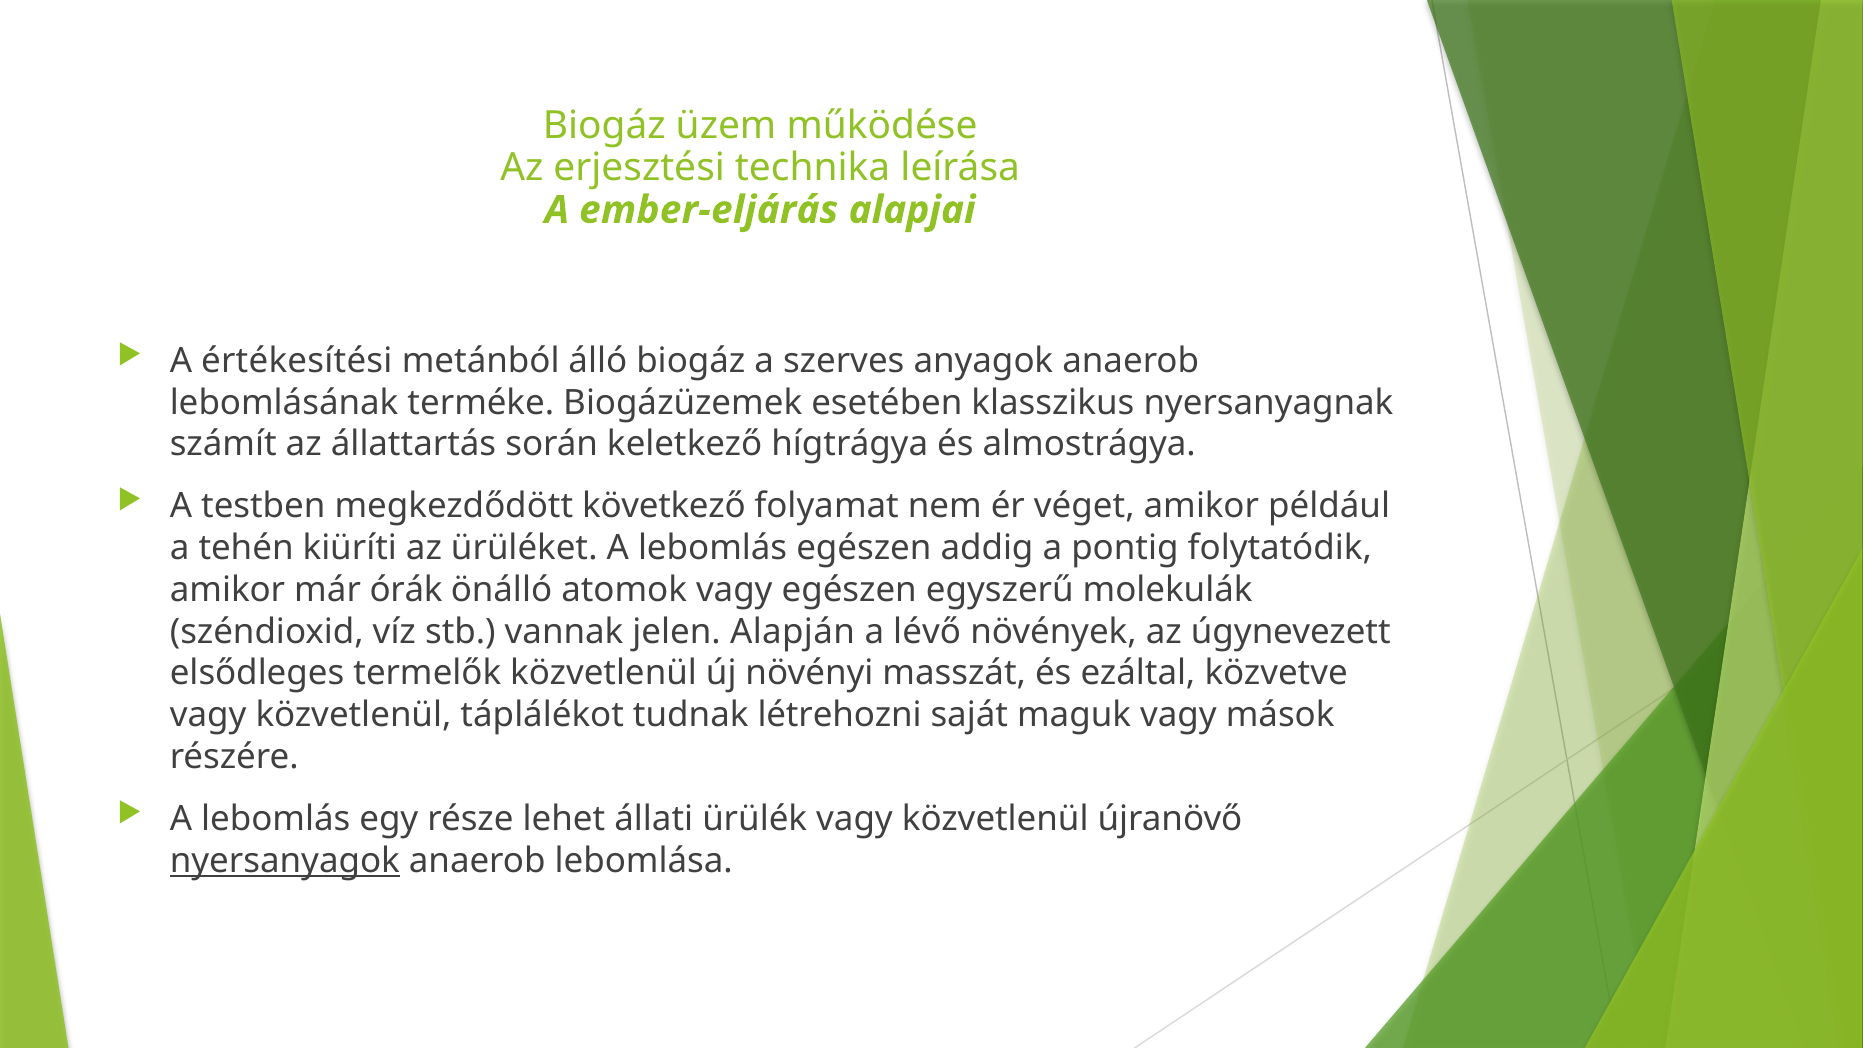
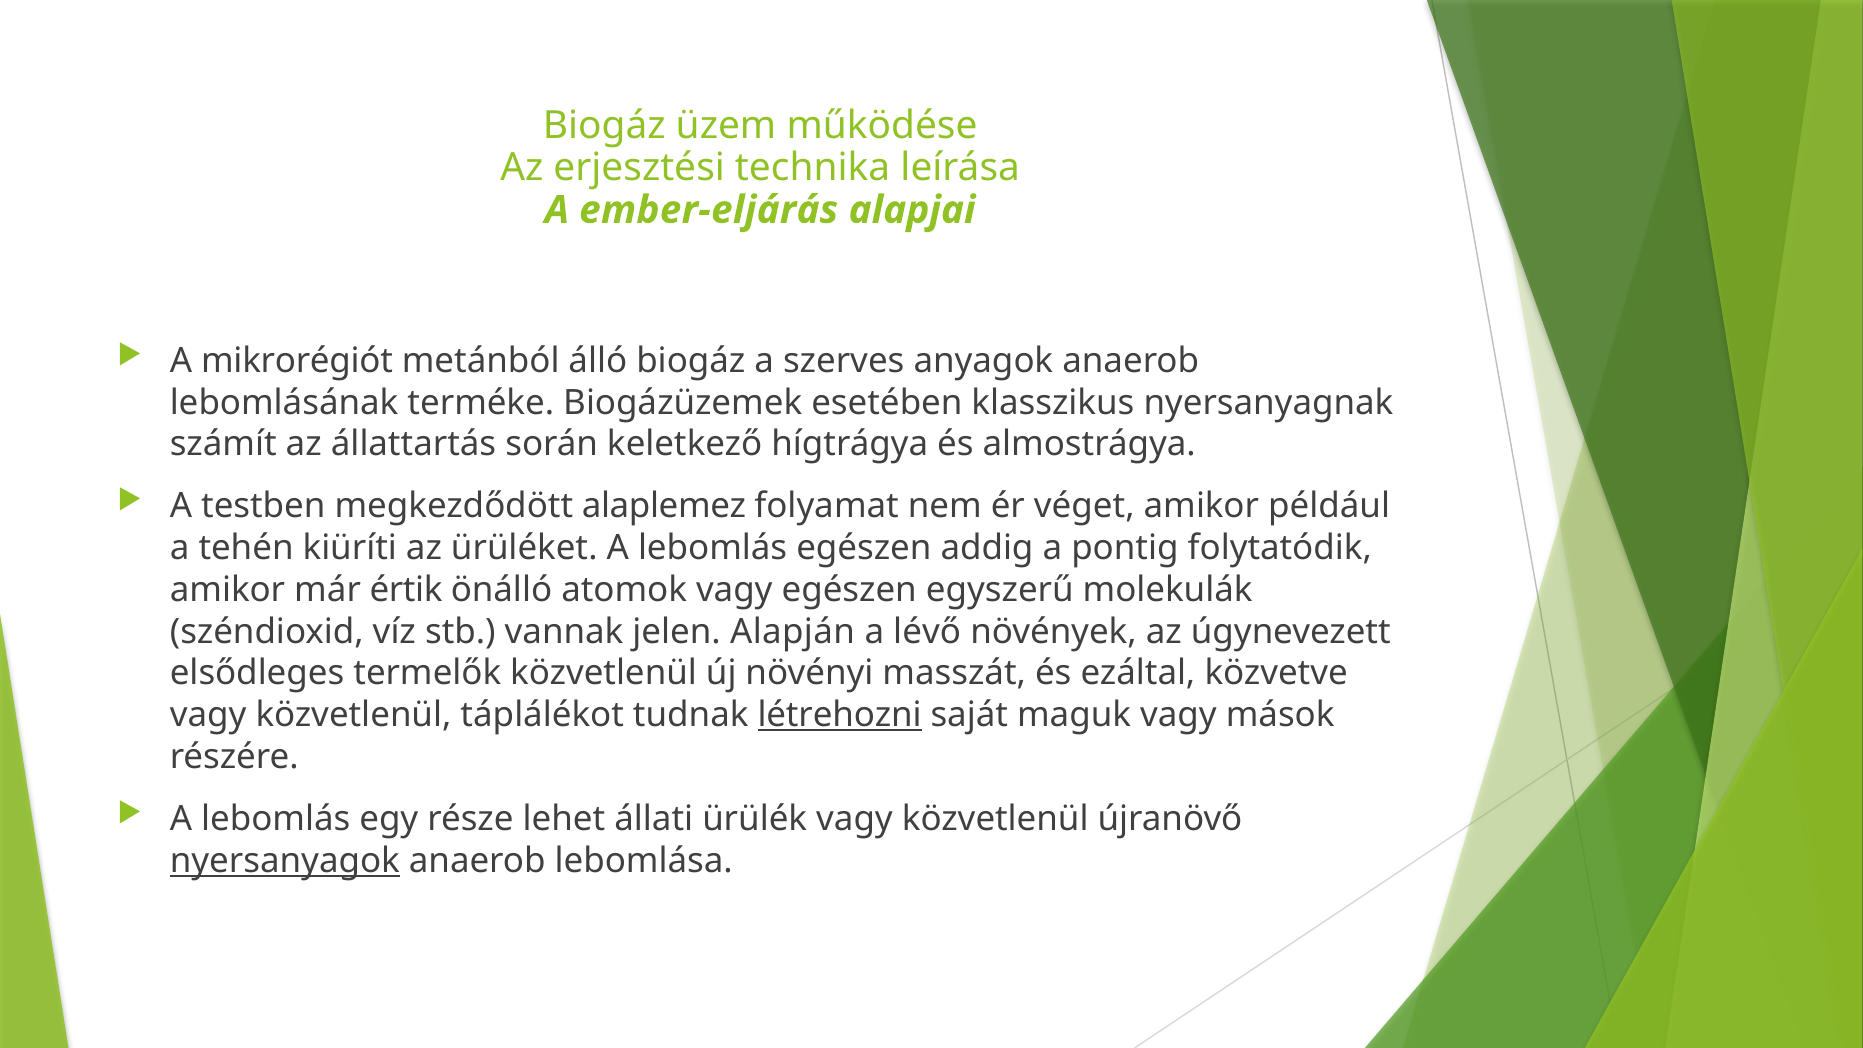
értékesítési: értékesítési -> mikrorégiót
következő: következő -> alaplemez
órák: órák -> értik
létrehozni underline: none -> present
